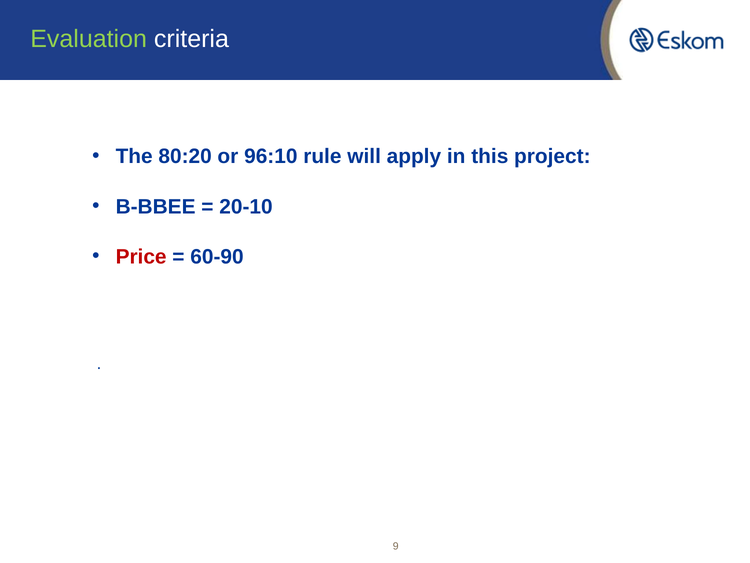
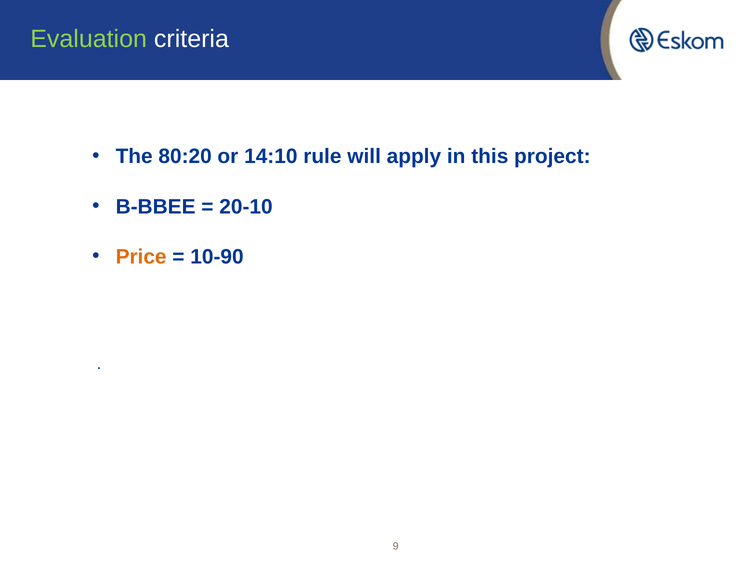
96:10: 96:10 -> 14:10
Price colour: red -> orange
60-90: 60-90 -> 10-90
